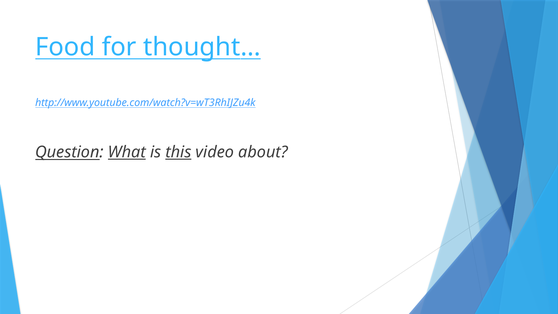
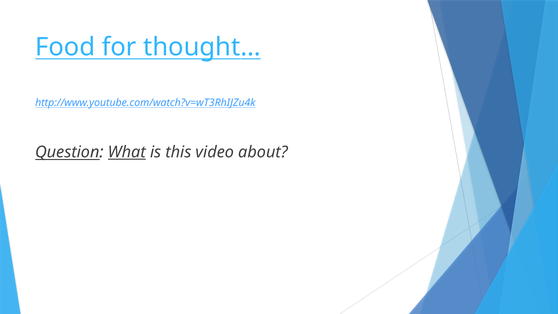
this underline: present -> none
